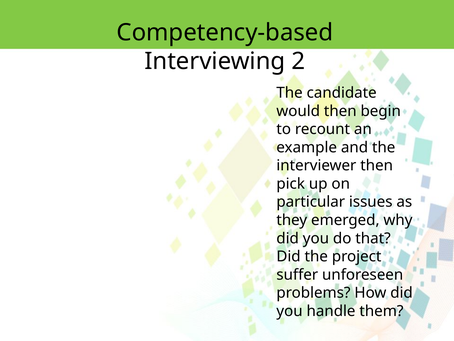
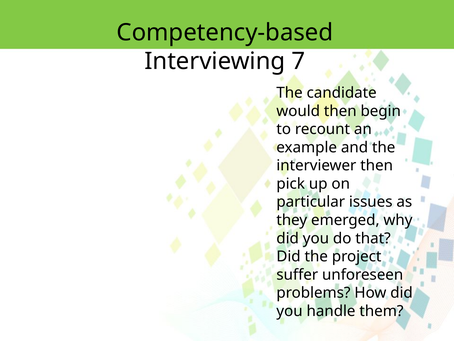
2: 2 -> 7
